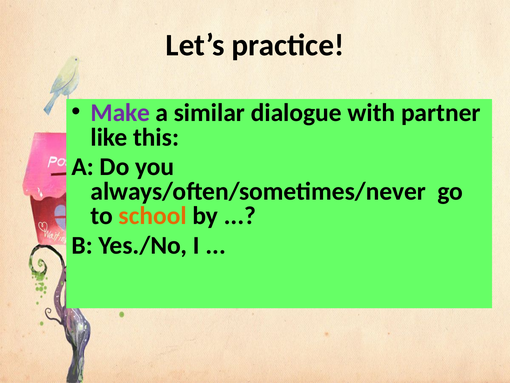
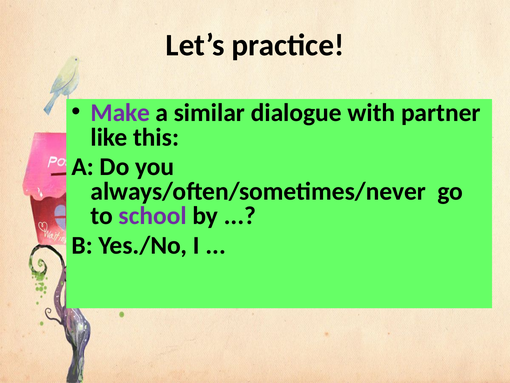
school colour: orange -> purple
